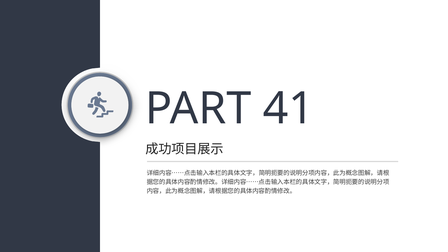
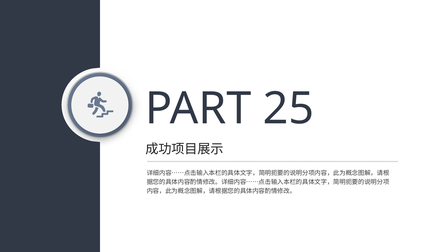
41: 41 -> 25
